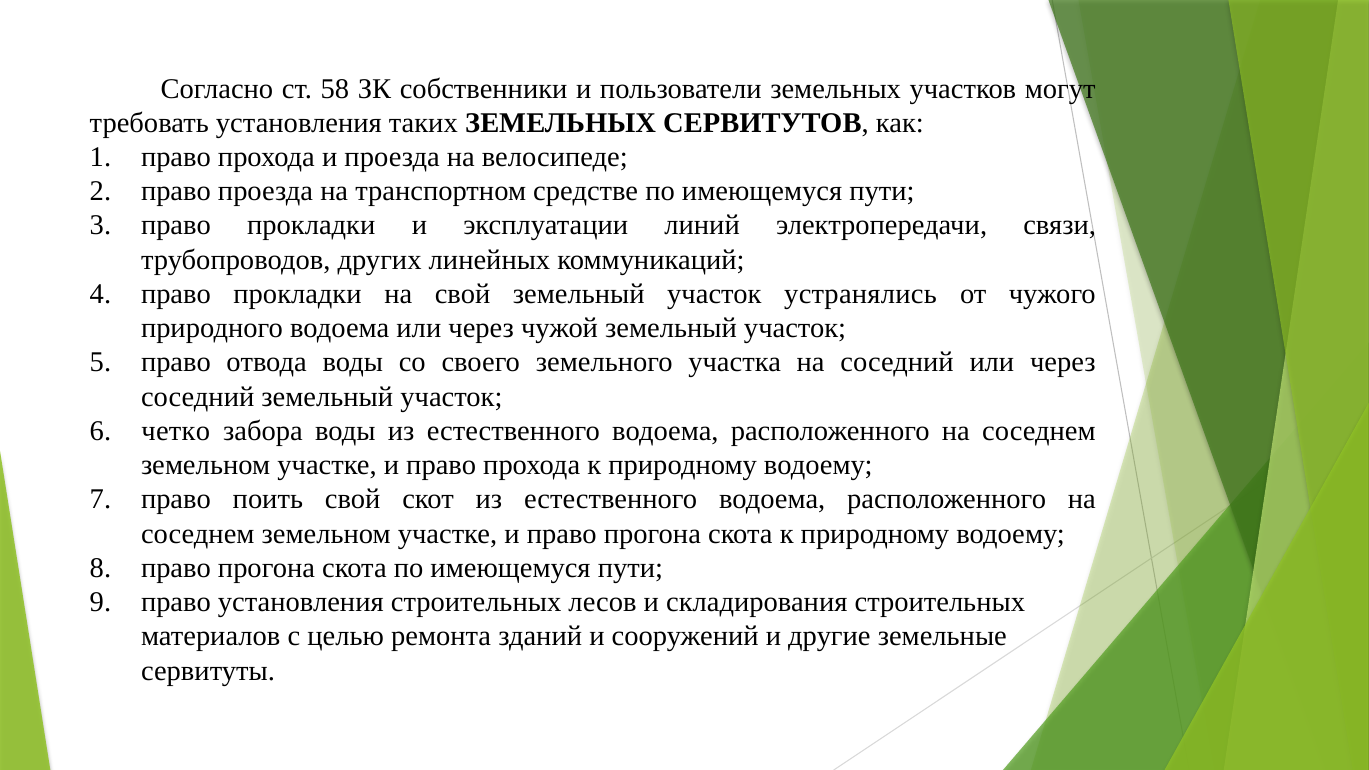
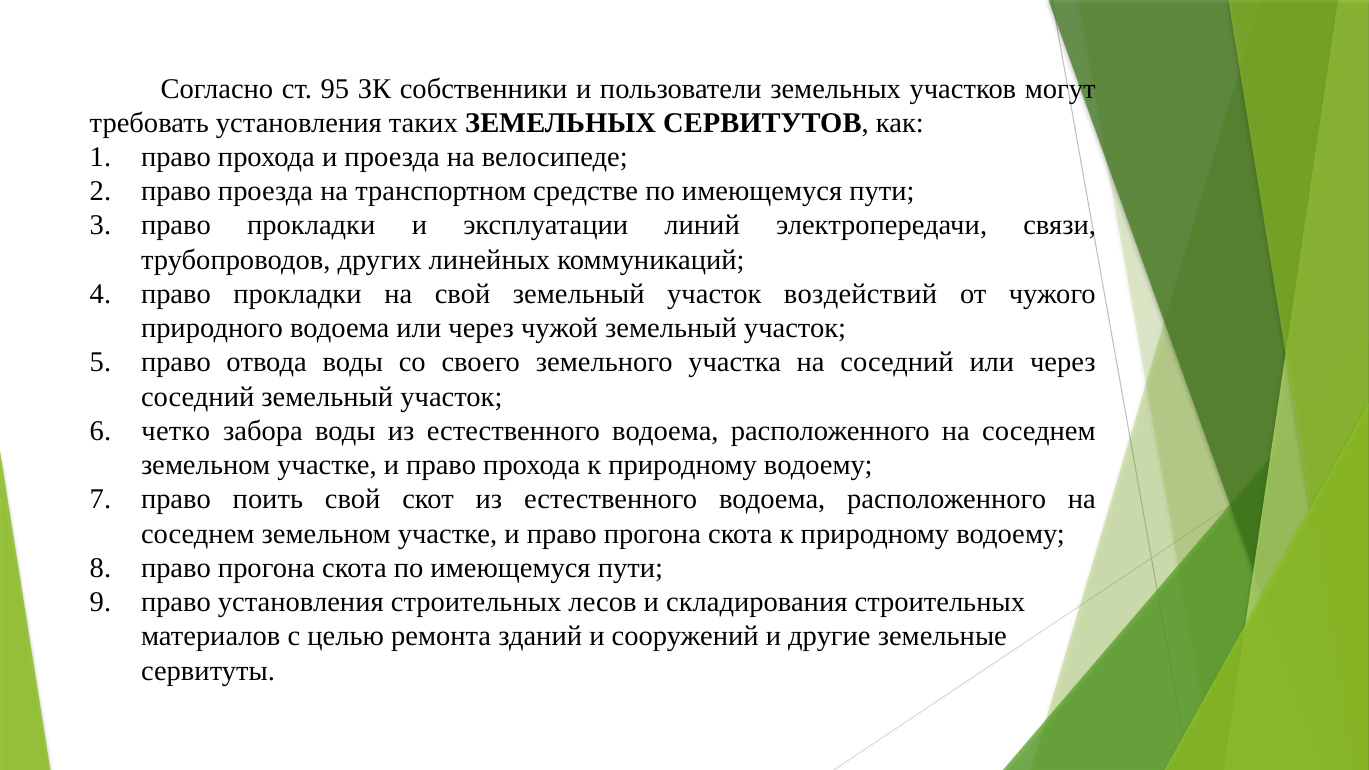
58: 58 -> 95
устранялись: устранялись -> воздействий
